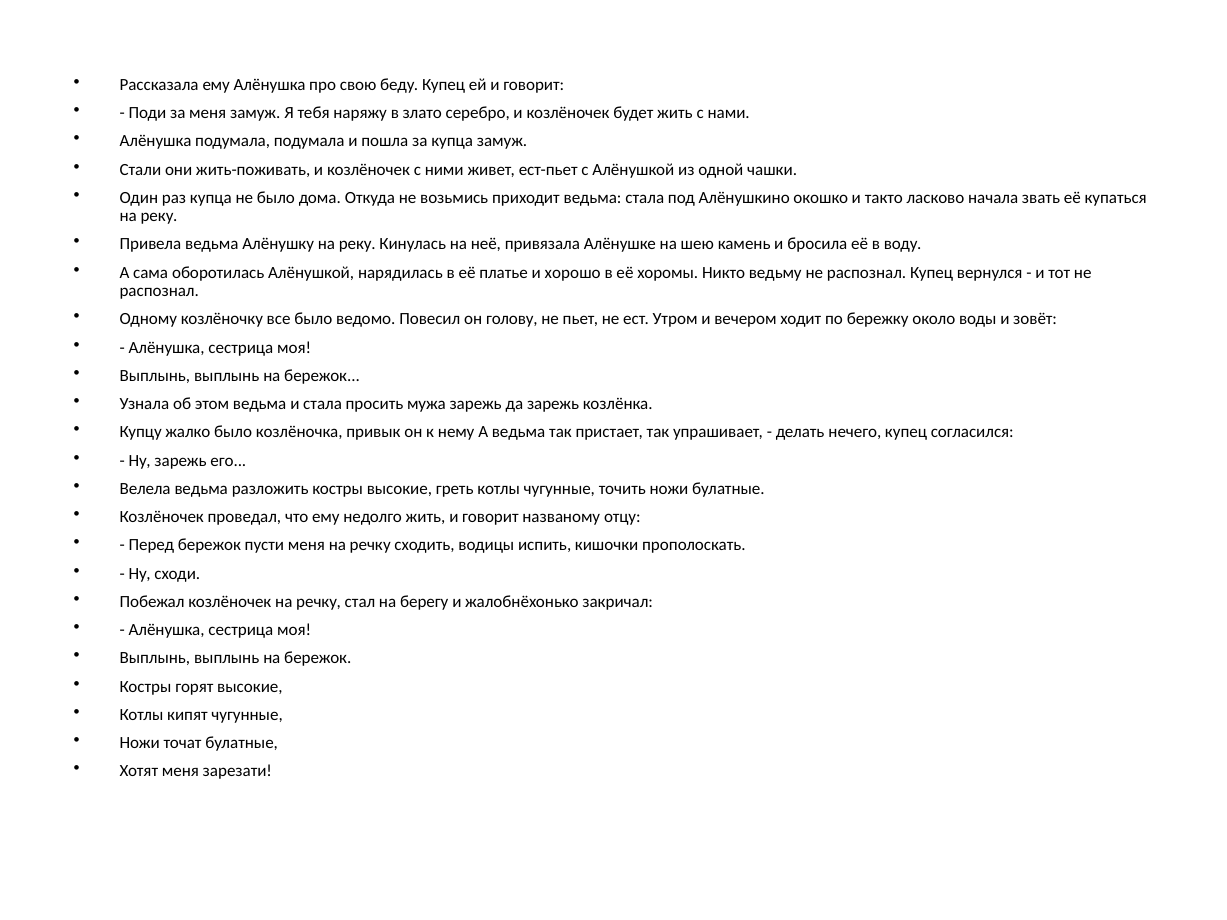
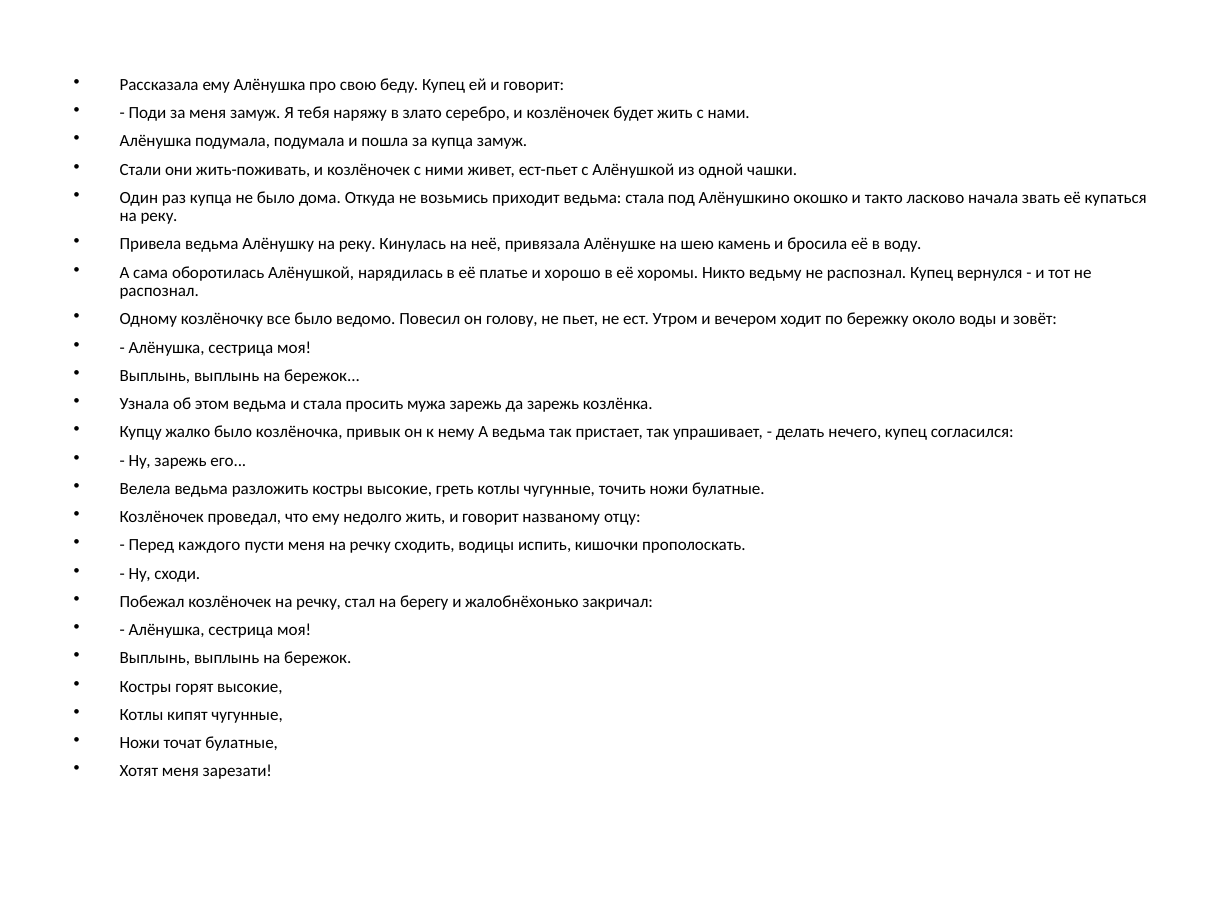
Перед бережок: бережок -> каждого
